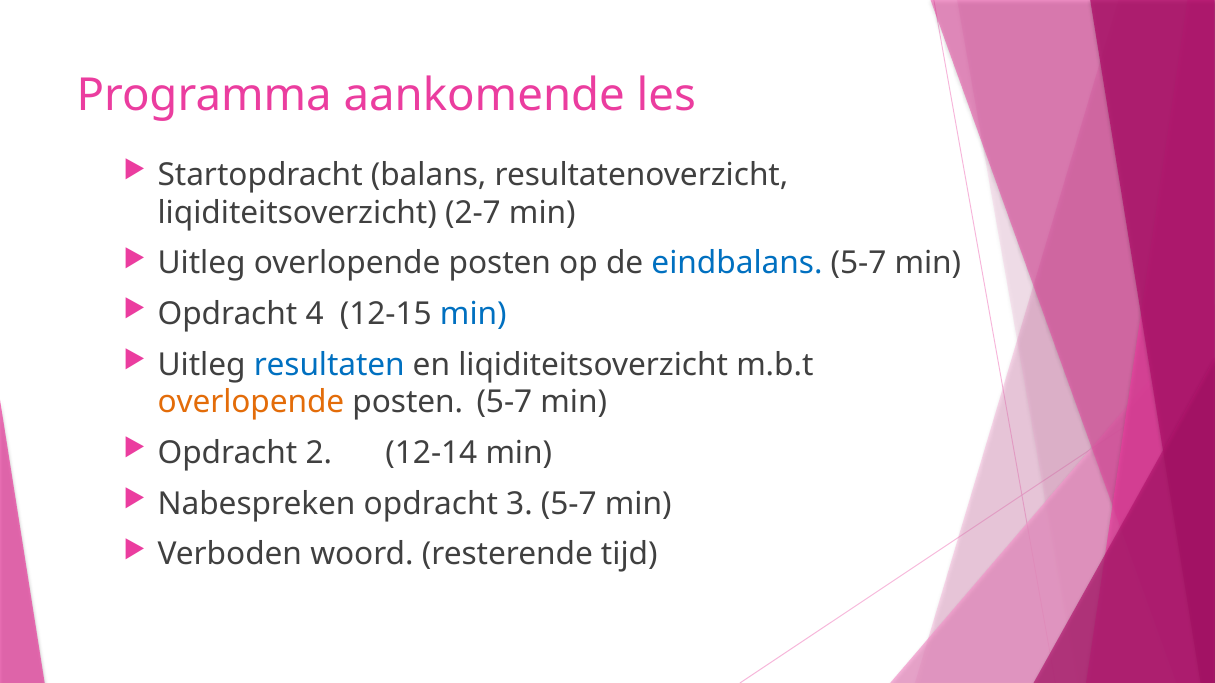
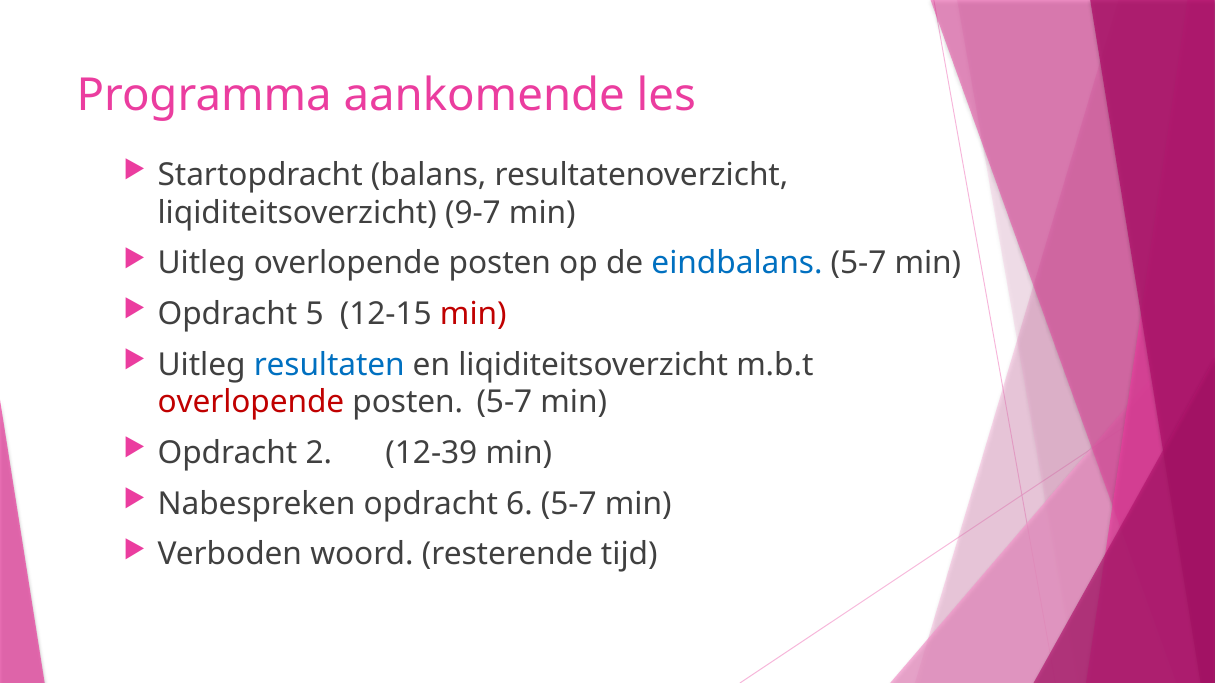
2-7: 2-7 -> 9-7
4: 4 -> 5
min at (473, 314) colour: blue -> red
overlopende at (251, 403) colour: orange -> red
12-14: 12-14 -> 12-39
3: 3 -> 6
